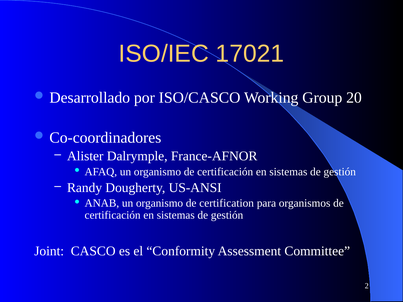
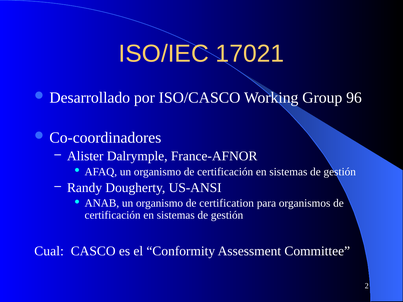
20: 20 -> 96
Joint: Joint -> Cual
